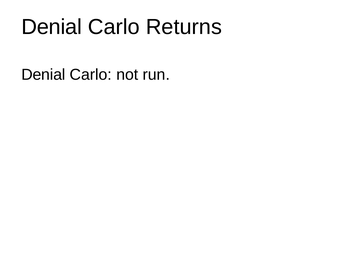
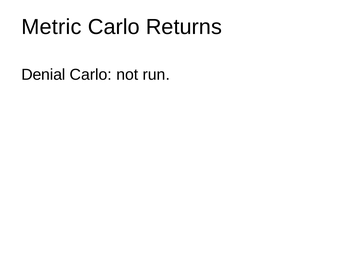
Denial at (52, 27): Denial -> Metric
